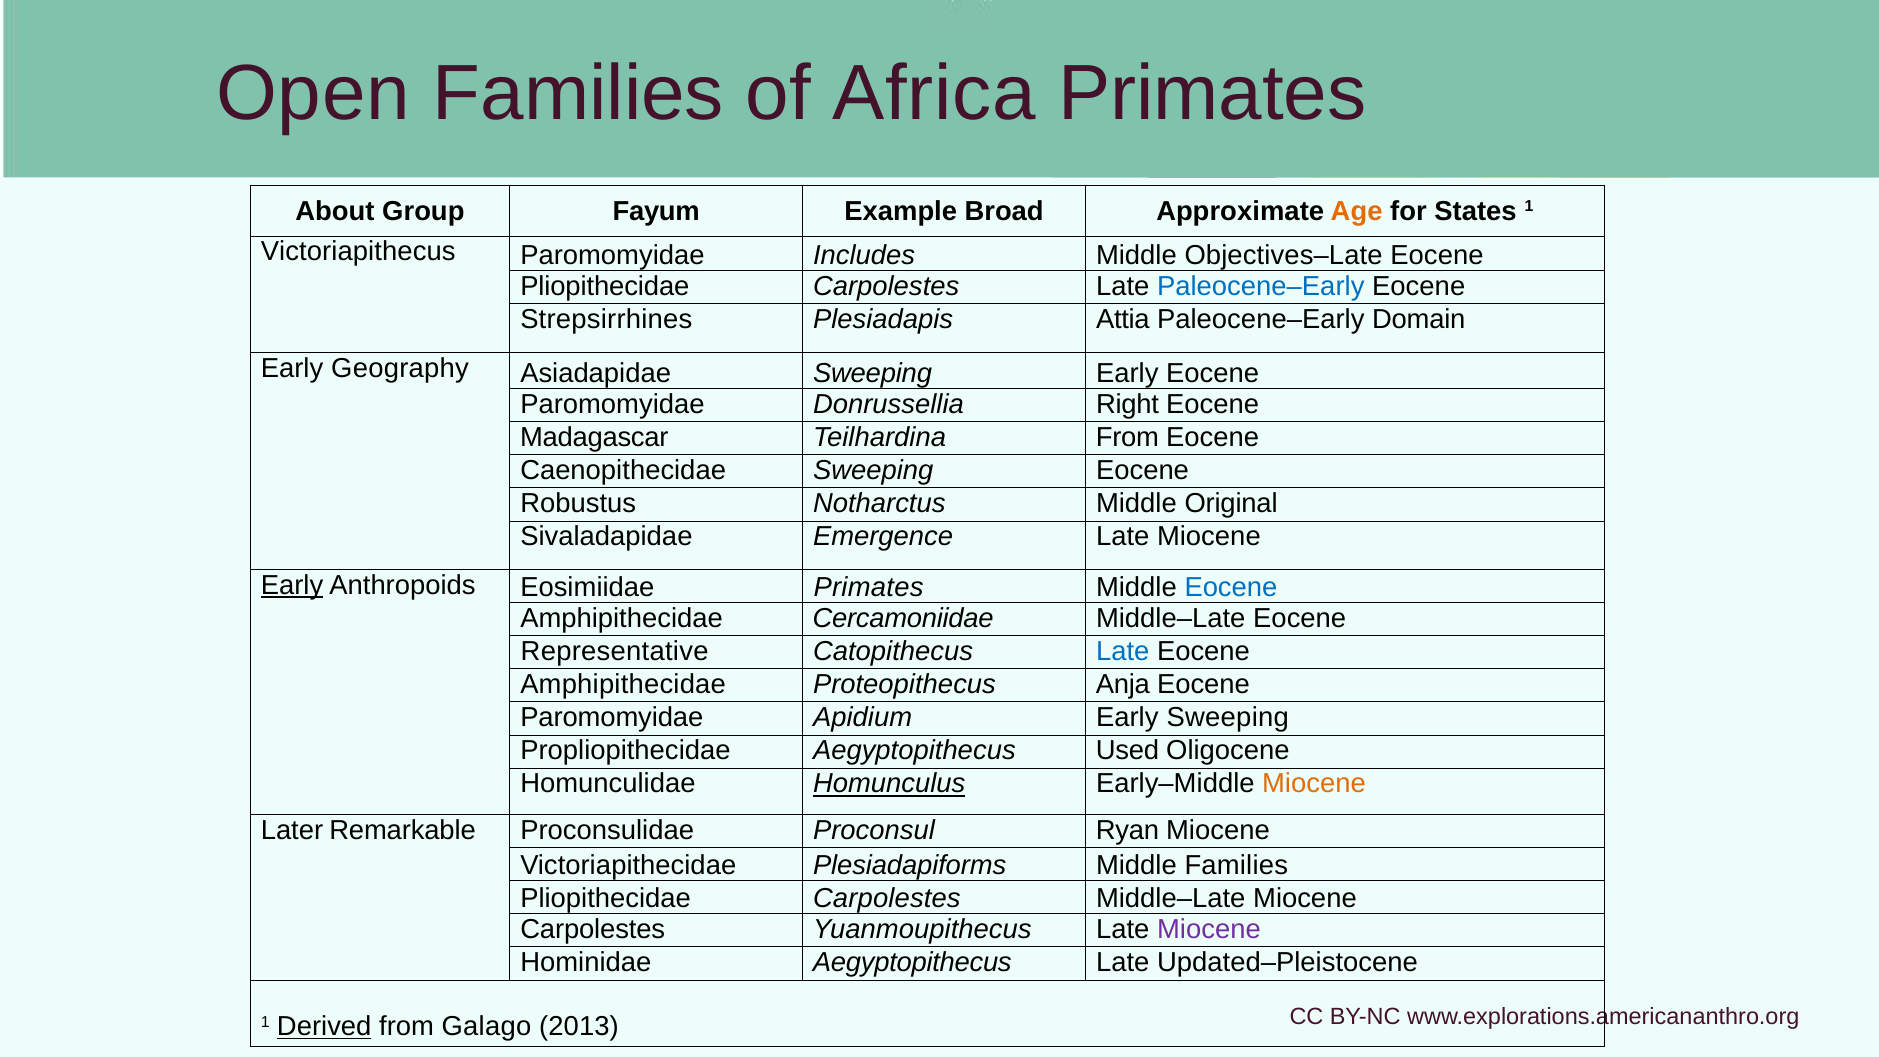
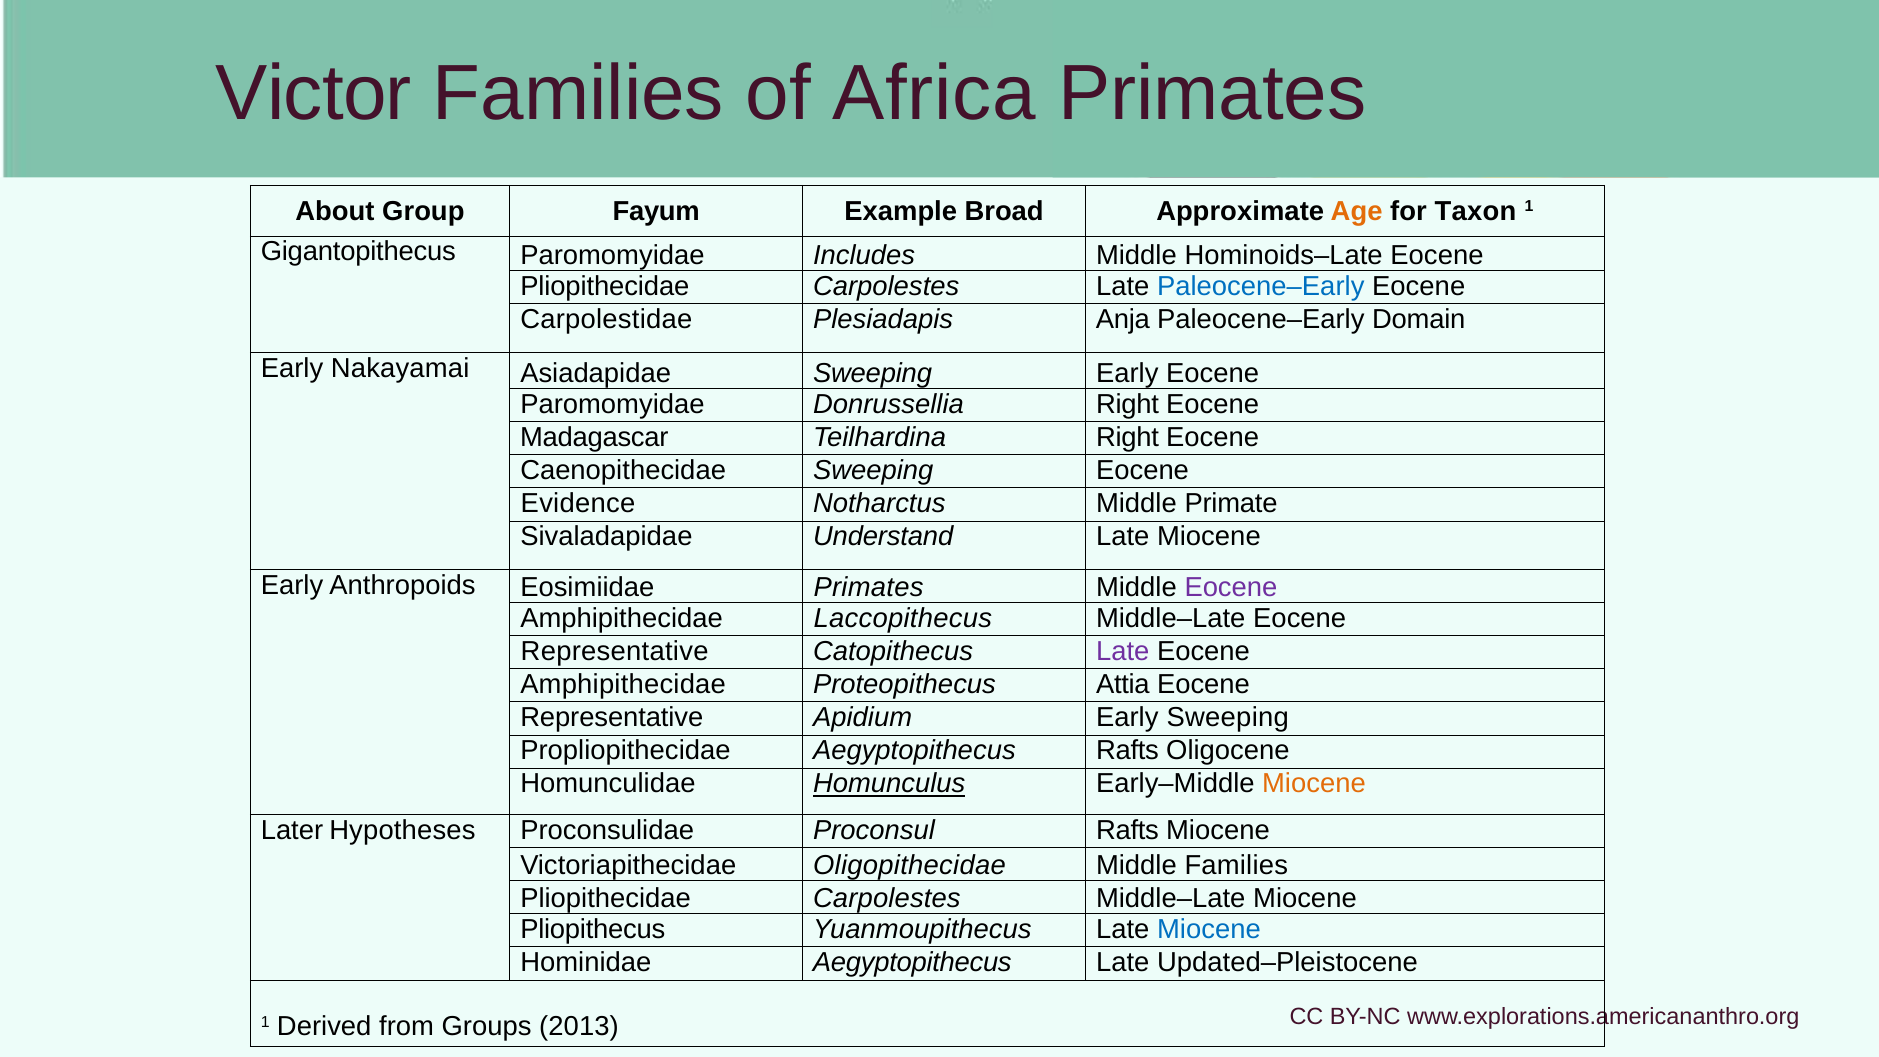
Open: Open -> Victor
States: States -> Taxon
Victoriapithecus: Victoriapithecus -> Gigantopithecus
Objectives–Late: Objectives–Late -> Hominoids–Late
Strepsirrhines: Strepsirrhines -> Carpolestidae
Attia: Attia -> Anja
Geography: Geography -> Nakayamai
Teilhardina From: From -> Right
Robustus: Robustus -> Evidence
Original: Original -> Primate
Emergence: Emergence -> Understand
Early at (292, 585) underline: present -> none
Eocene at (1231, 588) colour: blue -> purple
Cercamoniidae: Cercamoniidae -> Laccopithecus
Late at (1123, 652) colour: blue -> purple
Anja: Anja -> Attia
Paromomyidae at (612, 718): Paromomyidae -> Representative
Aegyptopithecus Used: Used -> Rafts
Remarkable: Remarkable -> Hypotheses
Proconsul Ryan: Ryan -> Rafts
Plesiadapiforms: Plesiadapiforms -> Oligopithecidae
Carpolestes at (593, 930): Carpolestes -> Pliopithecus
Miocene at (1209, 930) colour: purple -> blue
Derived underline: present -> none
Galago: Galago -> Groups
